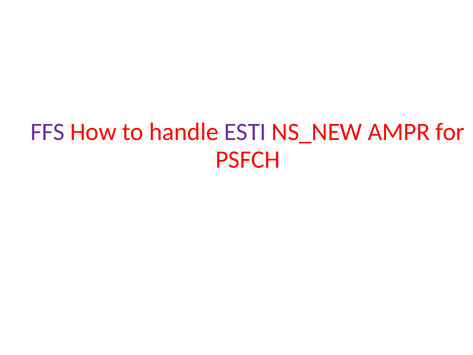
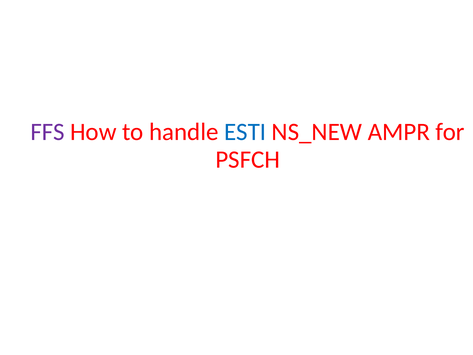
ESTI colour: purple -> blue
